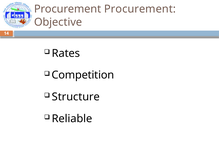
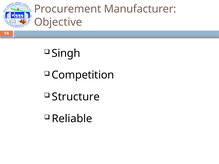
Procurement Procurement: Procurement -> Manufacturer
Rates: Rates -> Singh
